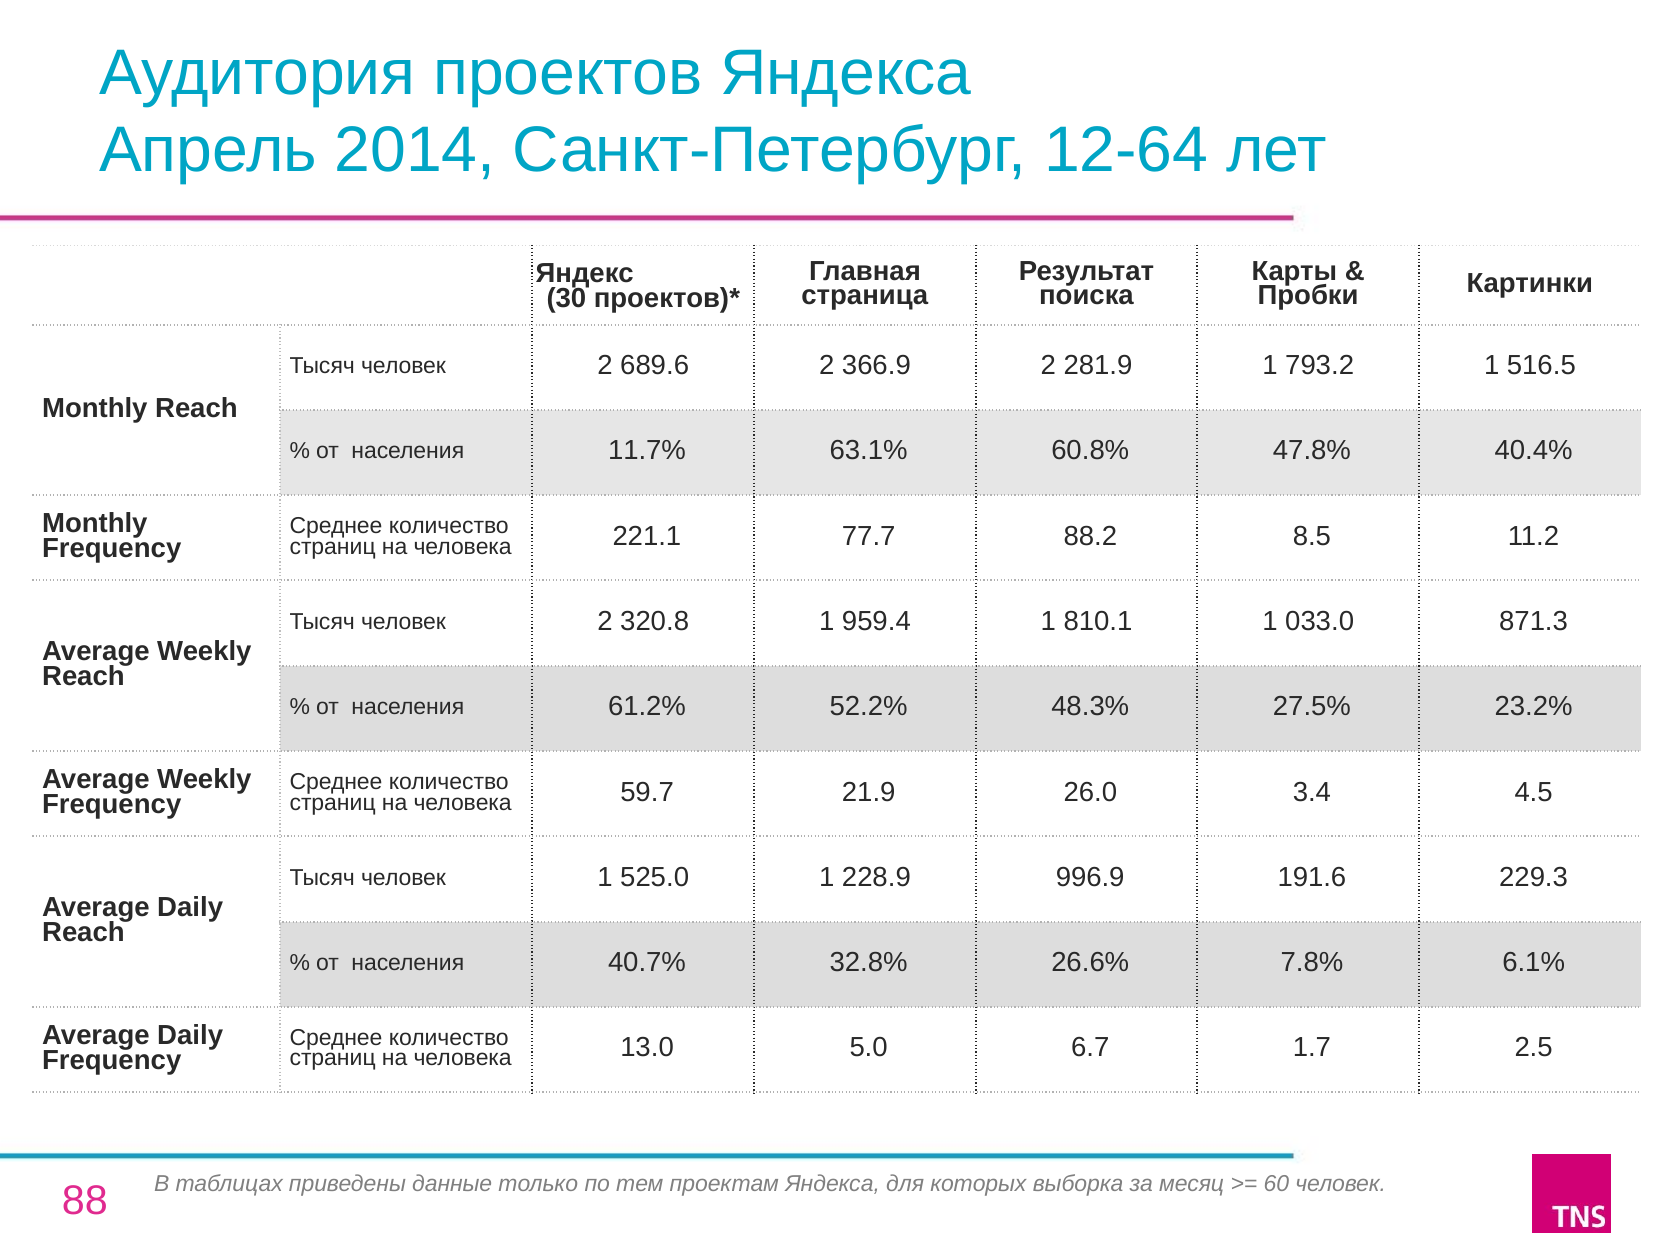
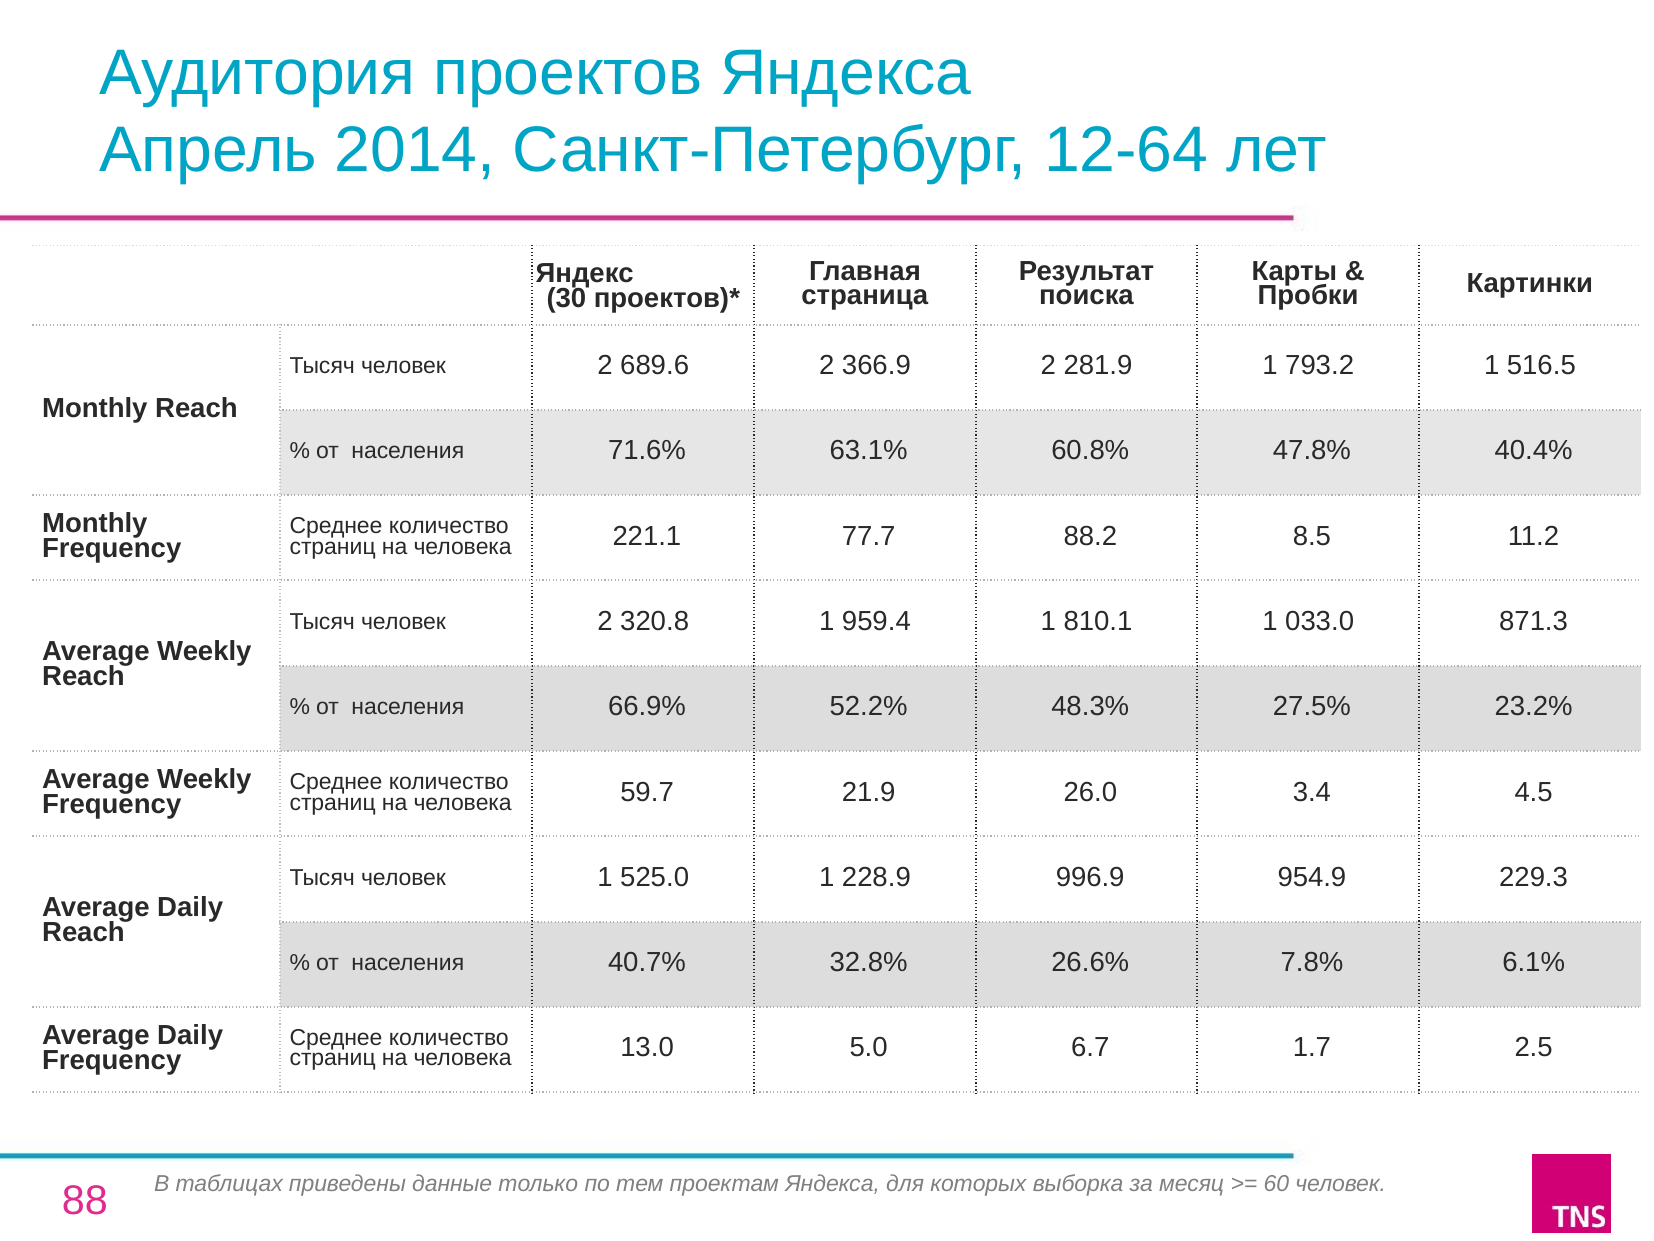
11.7%: 11.7% -> 71.6%
61.2%: 61.2% -> 66.9%
191.6: 191.6 -> 954.9
